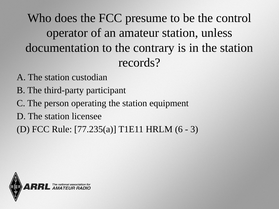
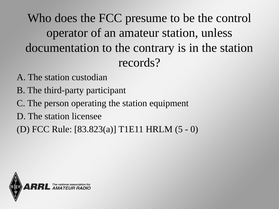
77.235(a: 77.235(a -> 83.823(a
6: 6 -> 5
3: 3 -> 0
